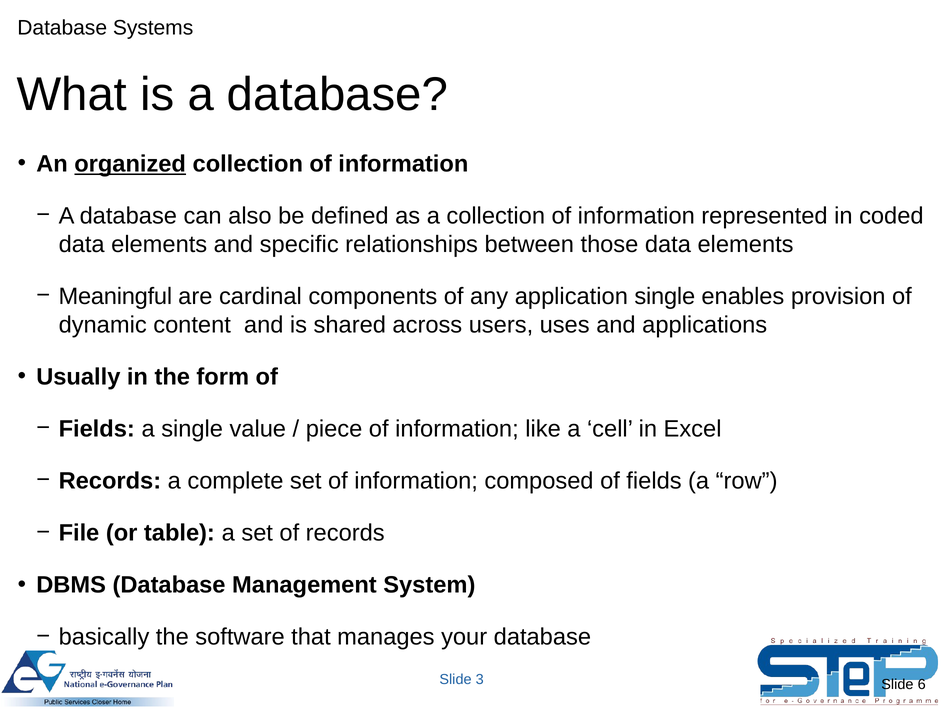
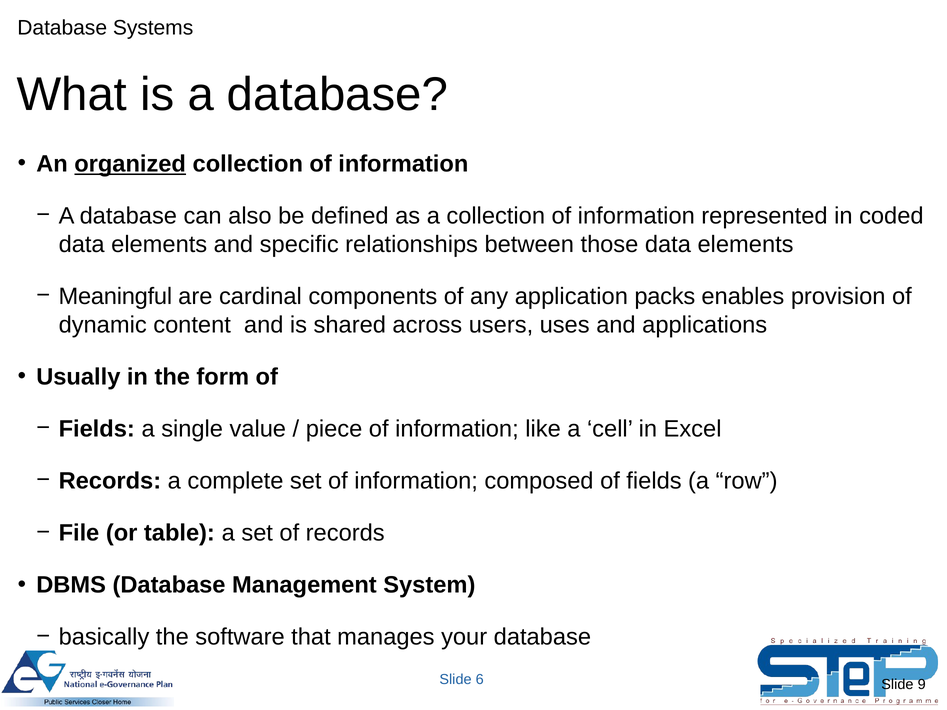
application single: single -> packs
3: 3 -> 6
6: 6 -> 9
